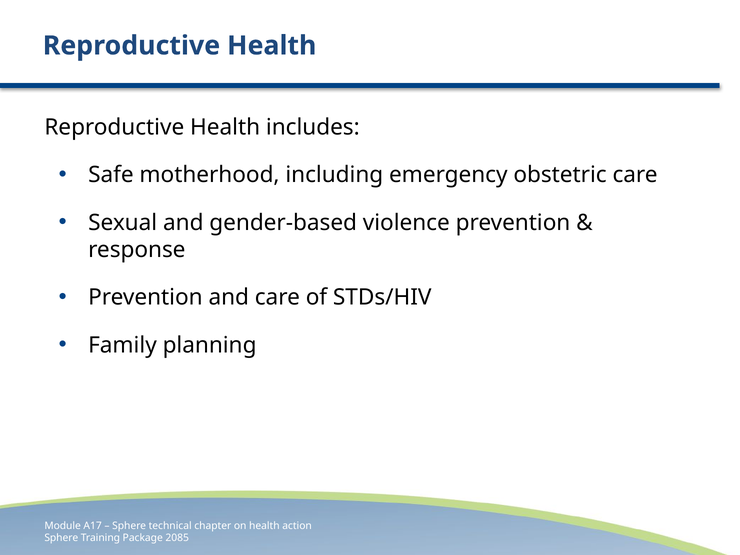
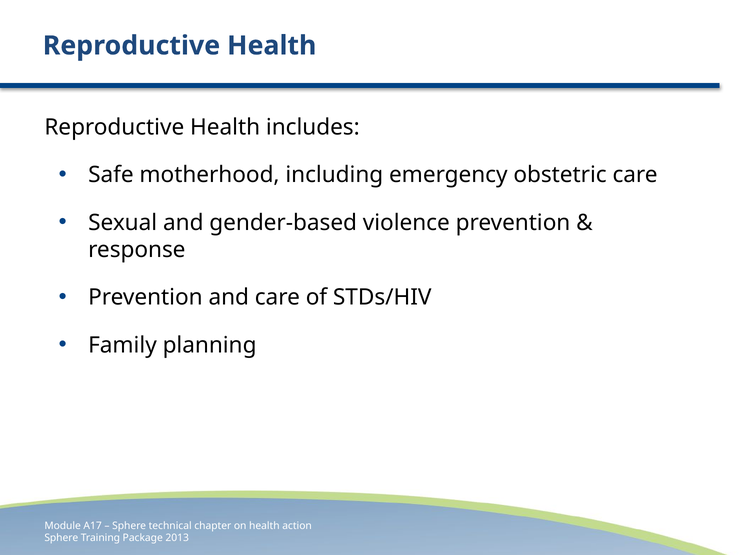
2085: 2085 -> 2013
